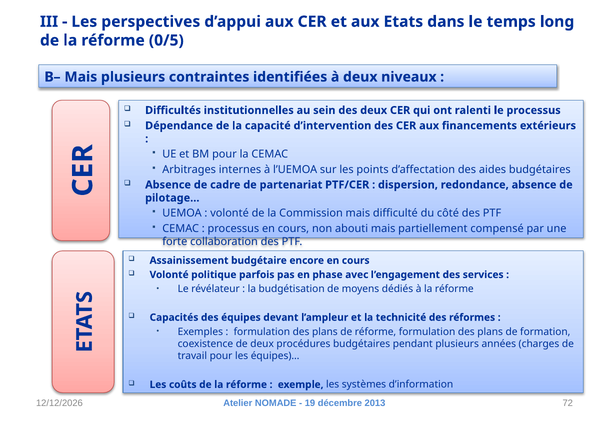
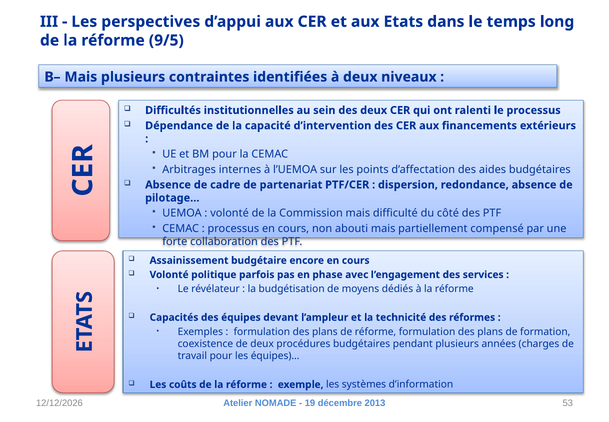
0/5: 0/5 -> 9/5
72: 72 -> 53
